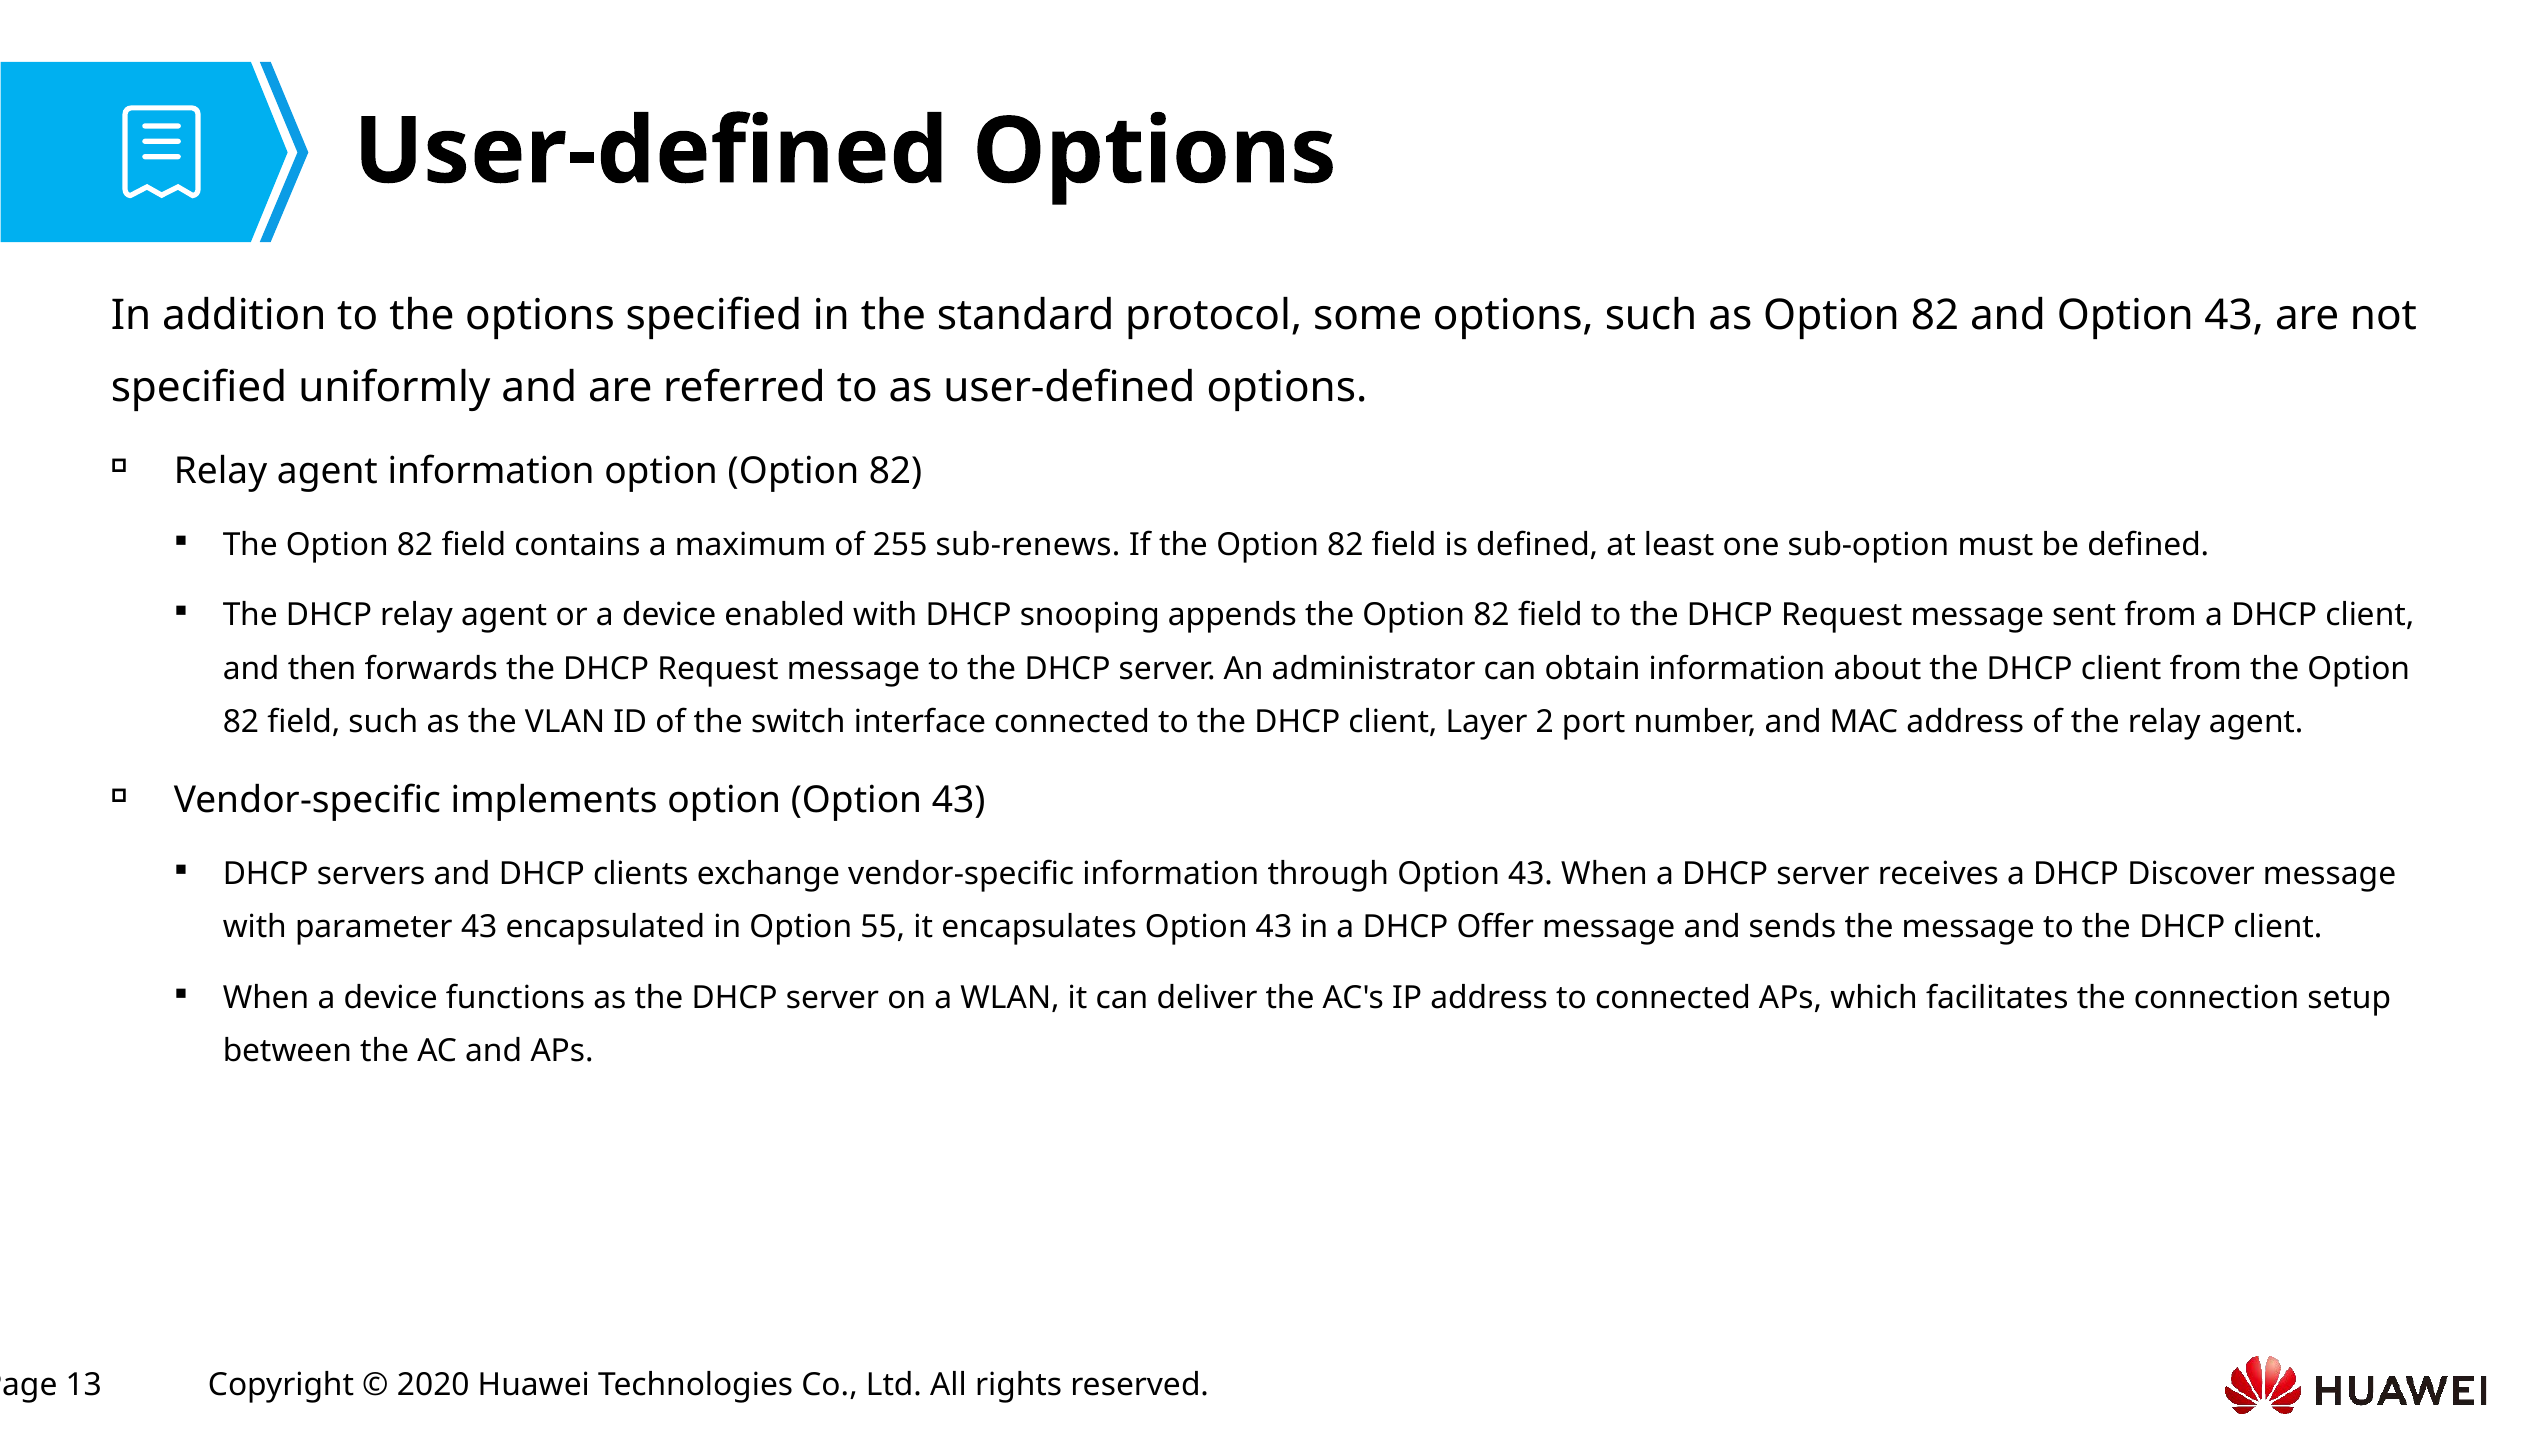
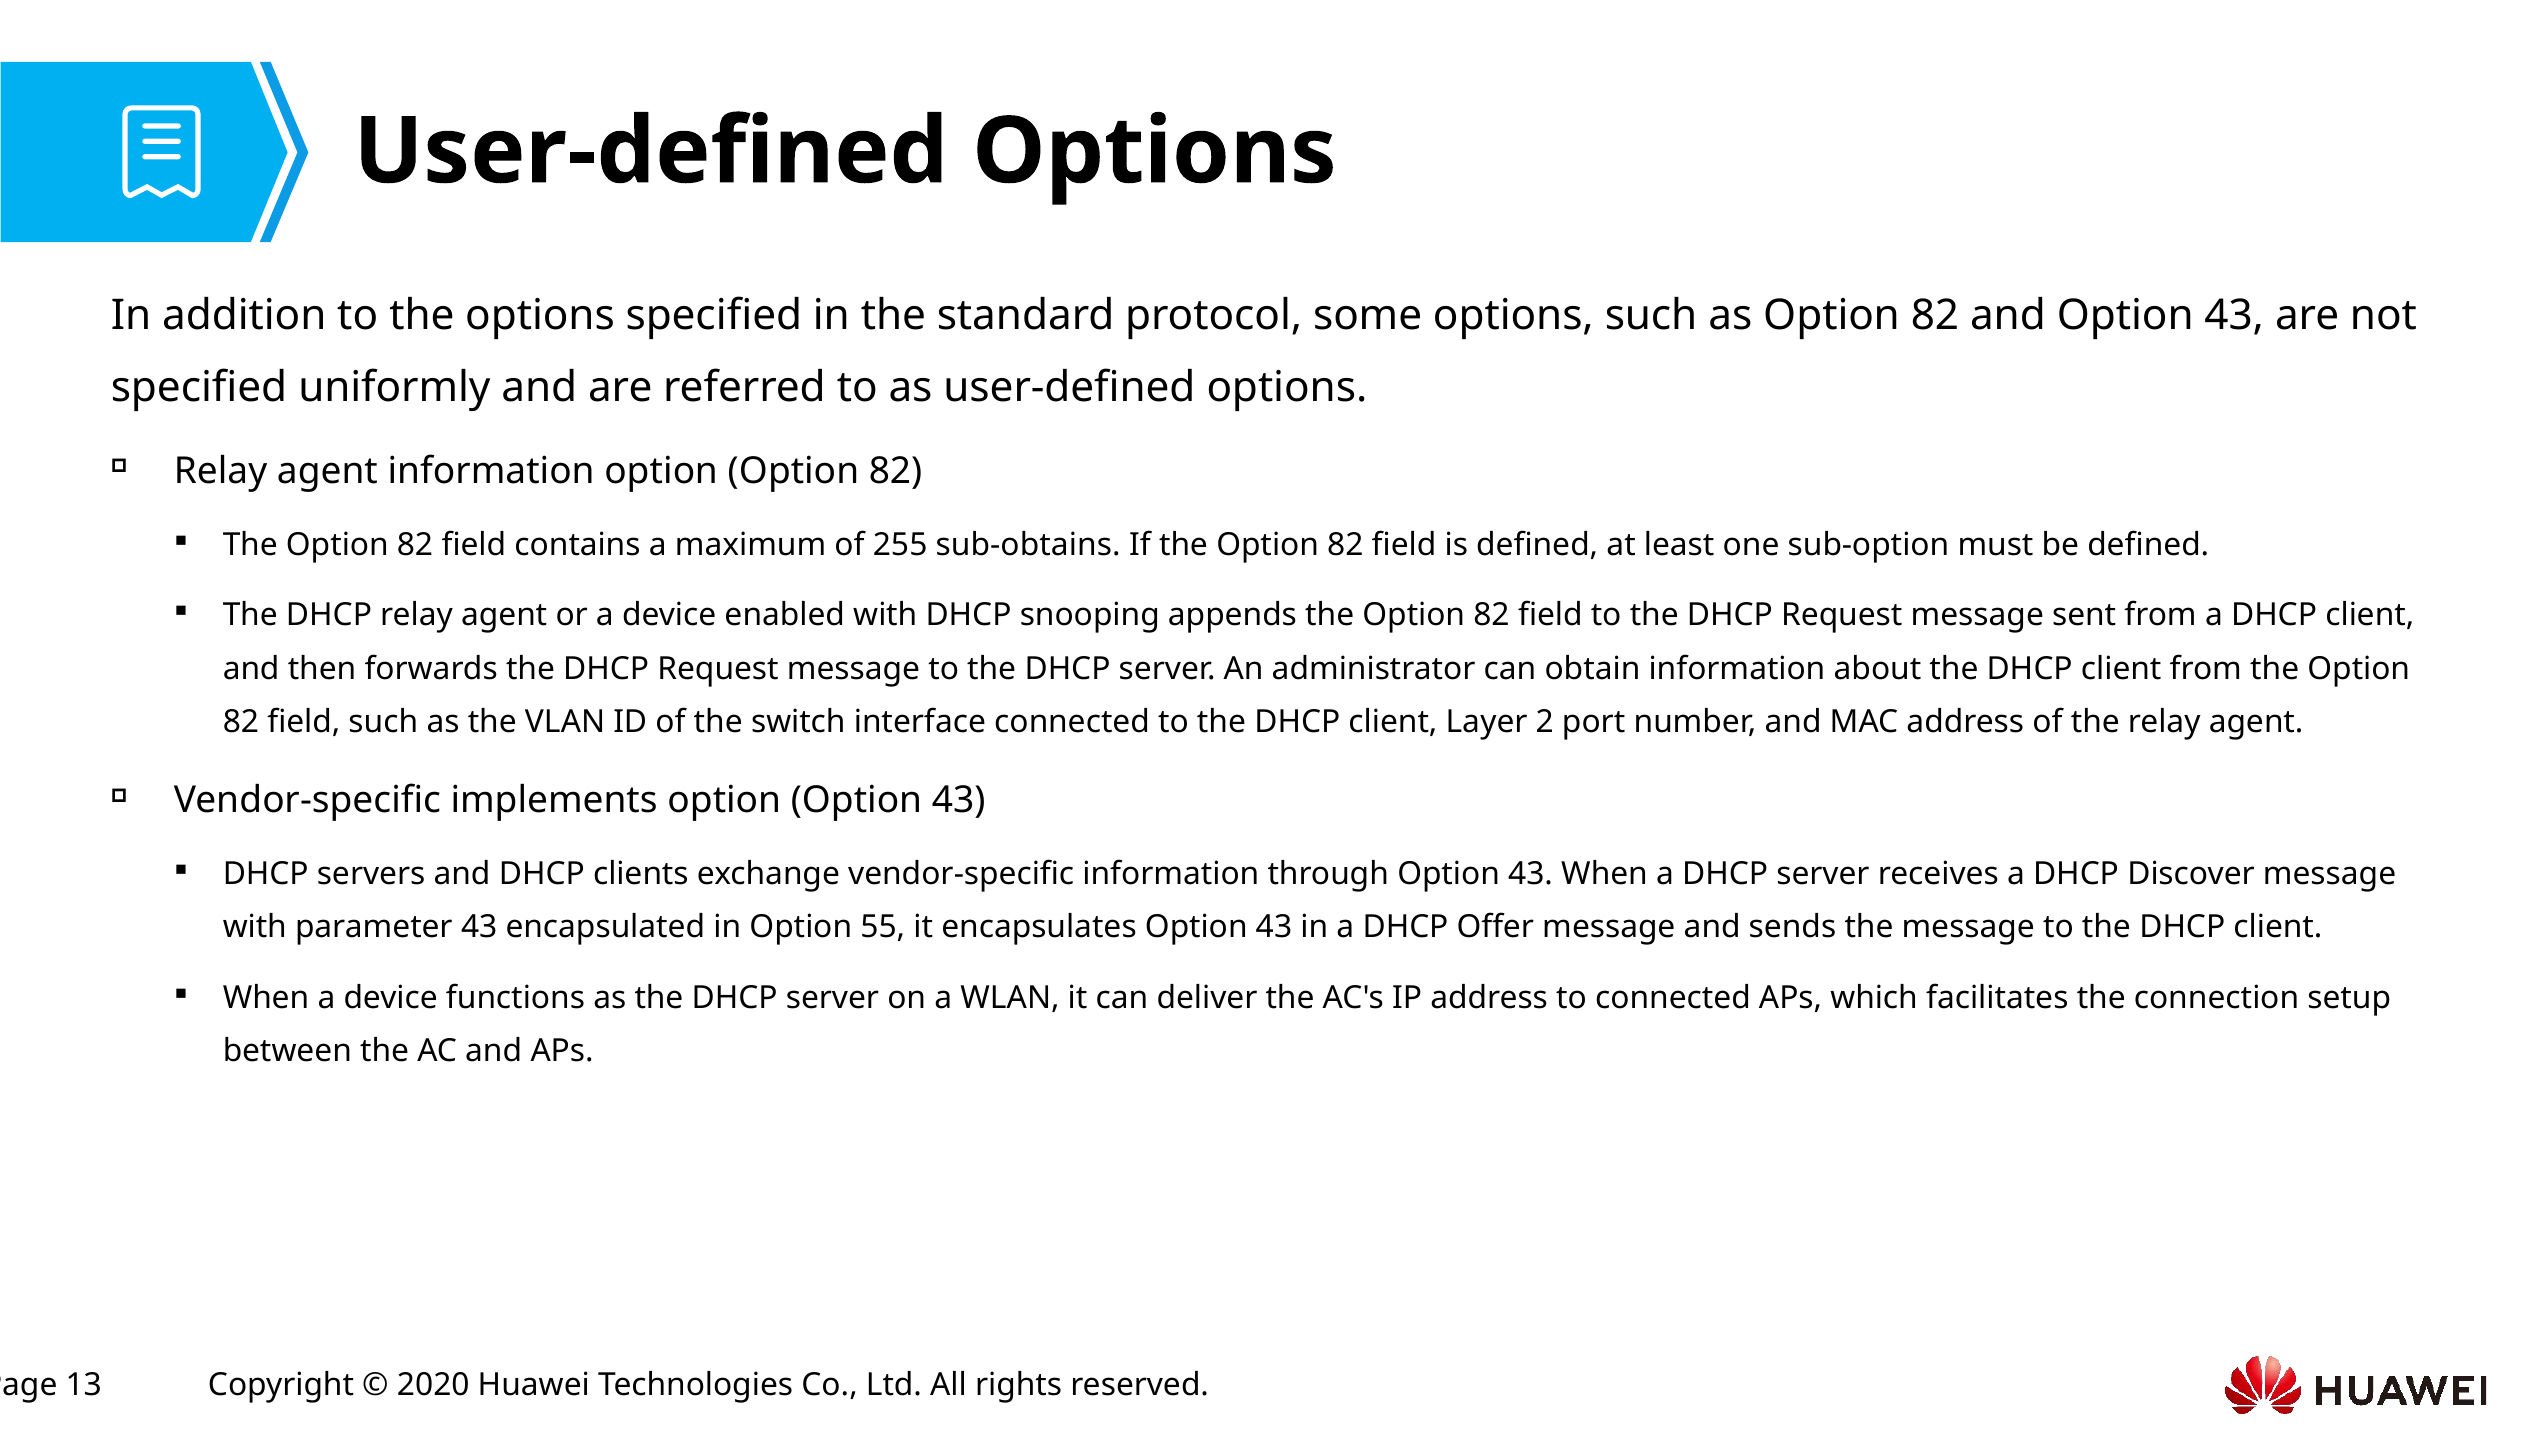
sub-renews: sub-renews -> sub-obtains
